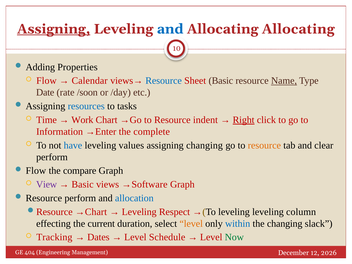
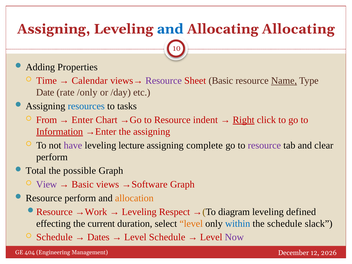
Assigning at (54, 29) underline: present -> none
Flow at (46, 81): Flow -> Time
Resource at (164, 81) colour: blue -> purple
/soon: /soon -> /only
Time: Time -> From
Work: Work -> Enter
Information underline: none -> present
the complete: complete -> assigning
have colour: blue -> purple
values: values -> lecture
assigning changing: changing -> complete
resource at (264, 145) colour: orange -> purple
Flow at (36, 171): Flow -> Total
compare: compare -> possible
allocation colour: blue -> orange
→Chart: →Chart -> →Work
→(To leveling: leveling -> diagram
column: column -> defined
the changing: changing -> schedule
Tracking at (54, 237): Tracking -> Schedule
Now colour: green -> purple
